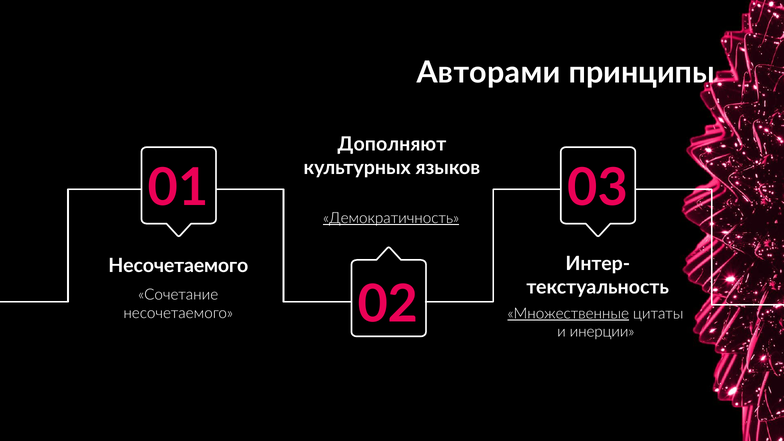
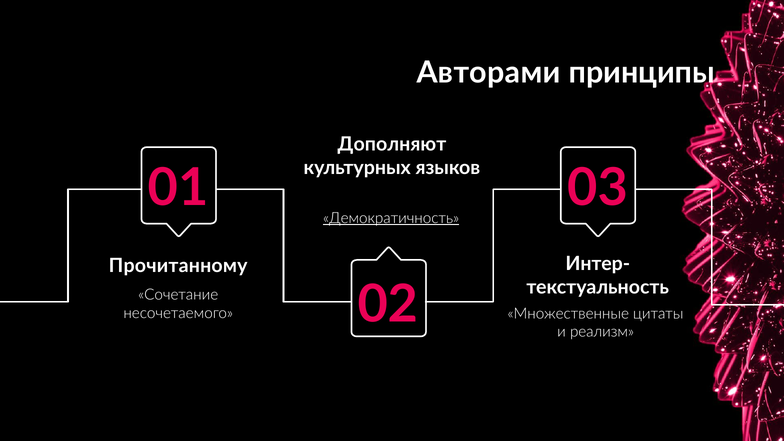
Несочетаемого at (178, 266): Несочетаемого -> Прочитанному
Множественные underline: present -> none
инерции: инерции -> реализм
